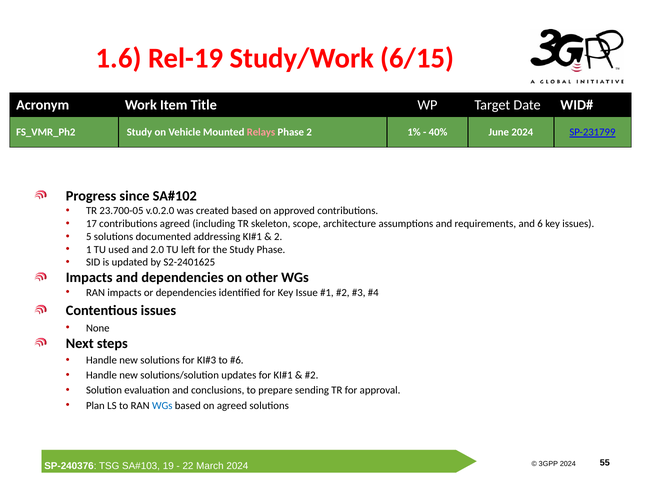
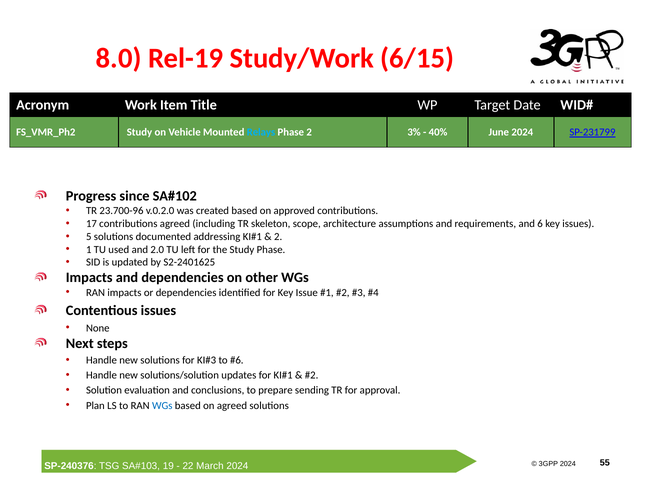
1.6: 1.6 -> 8.0
Relays colour: pink -> light blue
1%: 1% -> 3%
23.700-05: 23.700-05 -> 23.700-96
